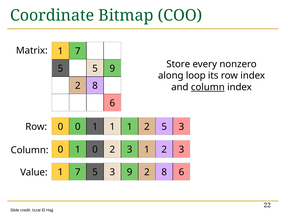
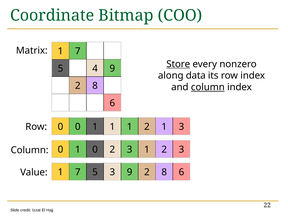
Store underline: none -> present
5 5: 5 -> 4
loop: loop -> data
2 5: 5 -> 1
